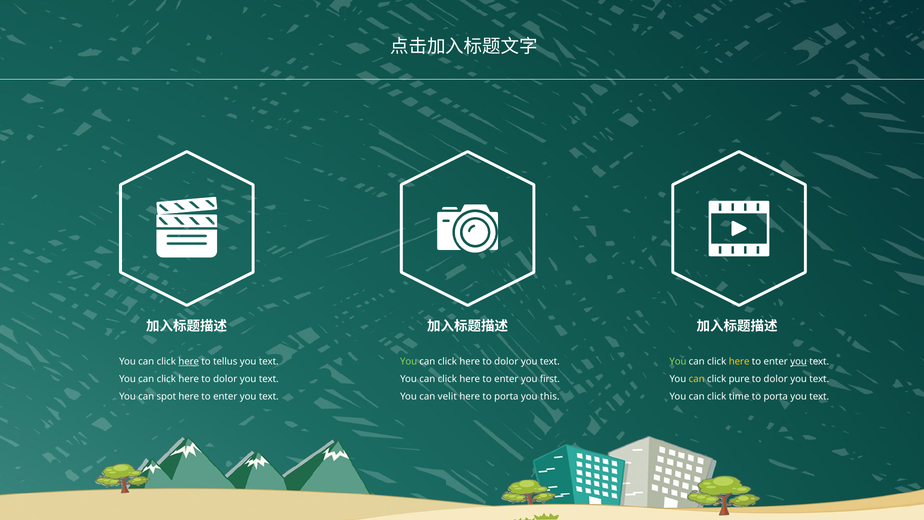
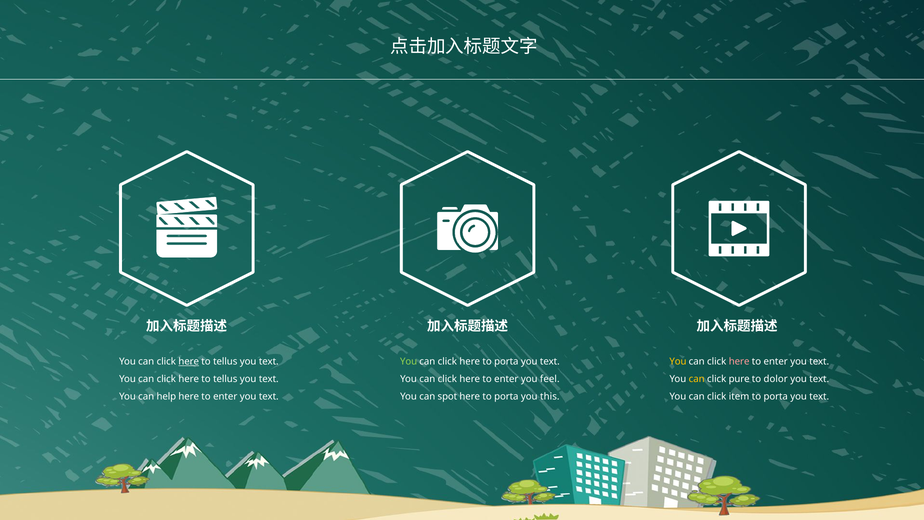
dolor at (506, 362): dolor -> porta
You at (678, 362) colour: light green -> yellow
here at (739, 362) colour: yellow -> pink
you at (799, 362) underline: present -> none
dolor at (225, 379): dolor -> tellus
first: first -> feel
spot: spot -> help
velit: velit -> spot
time: time -> item
